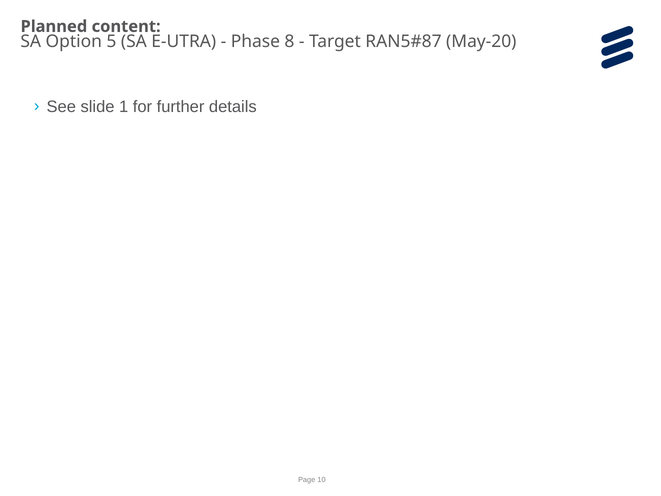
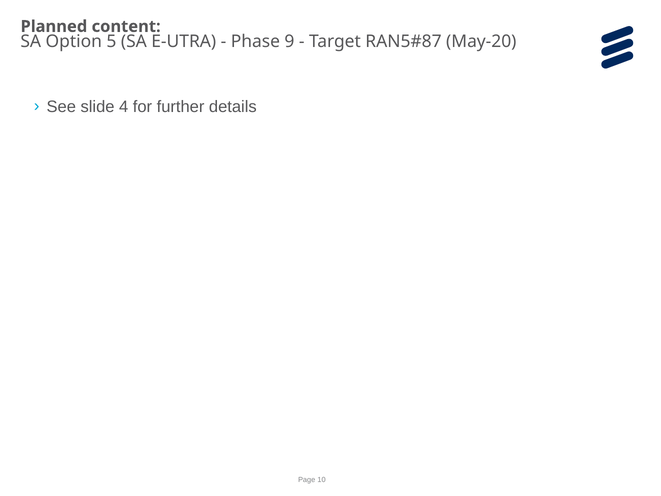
8: 8 -> 9
1: 1 -> 4
